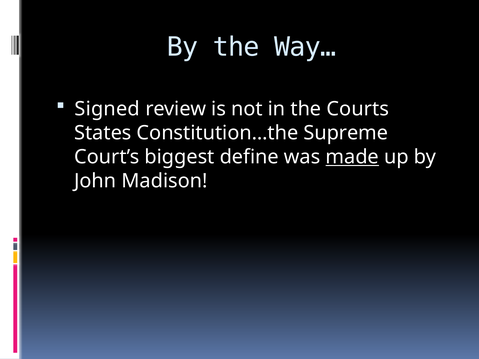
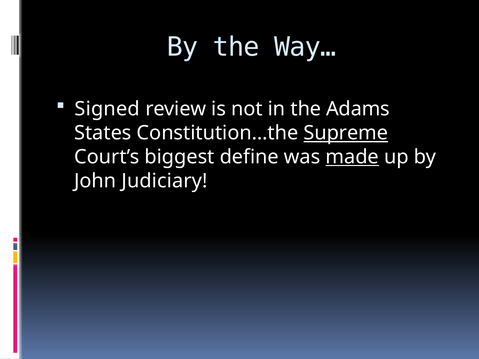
Courts: Courts -> Adams
Supreme underline: none -> present
Madison: Madison -> Judiciary
